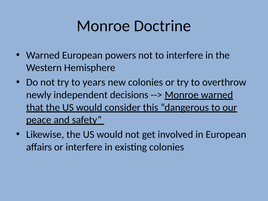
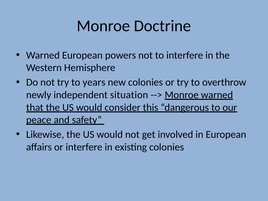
decisions: decisions -> situation
